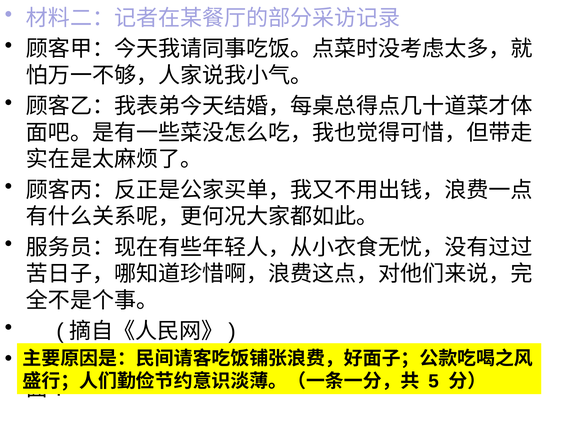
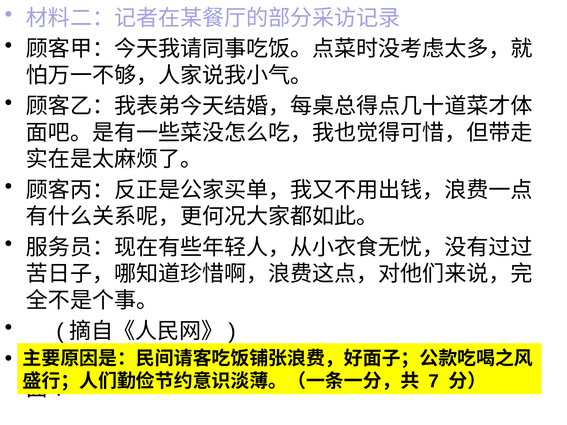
5: 5 -> 7
